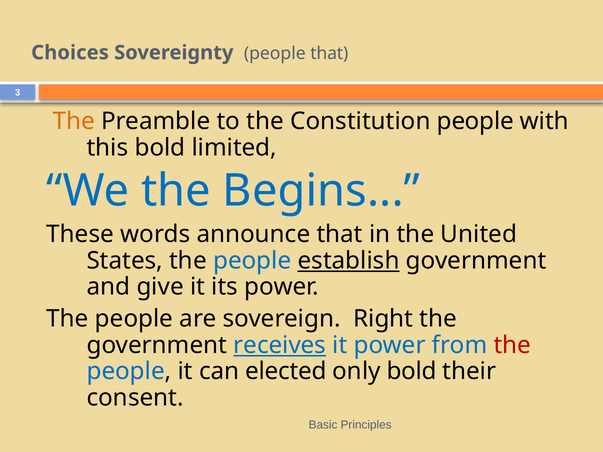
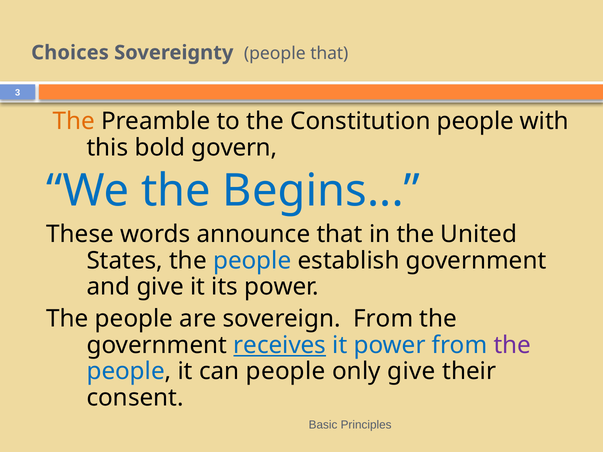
limited: limited -> govern
establish underline: present -> none
sovereign Right: Right -> From
the at (512, 345) colour: red -> purple
can elected: elected -> people
only bold: bold -> give
